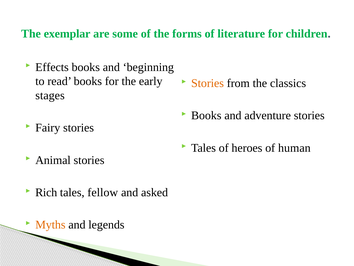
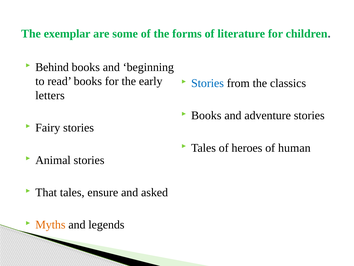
Effects: Effects -> Behind
Stories at (208, 83) colour: orange -> blue
stages: stages -> letters
Rich: Rich -> That
fellow: fellow -> ensure
